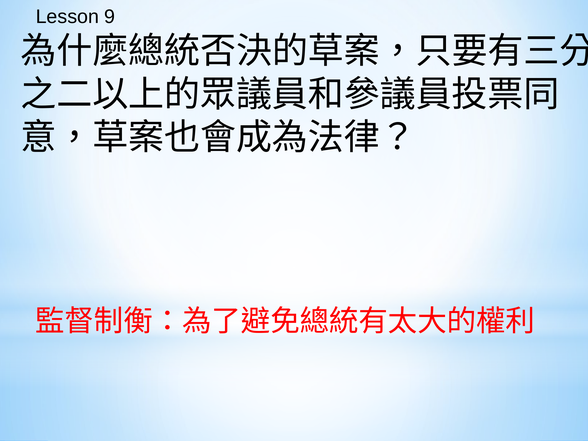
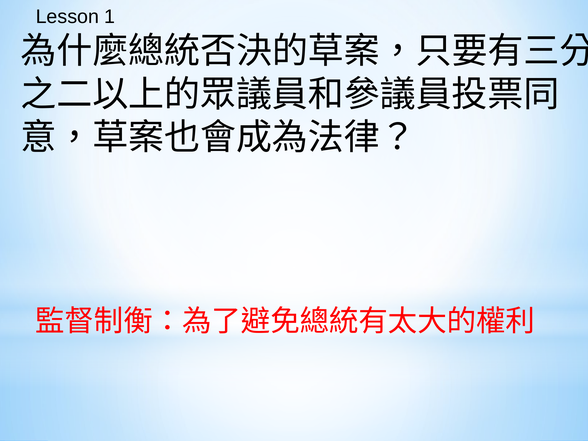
9: 9 -> 1
